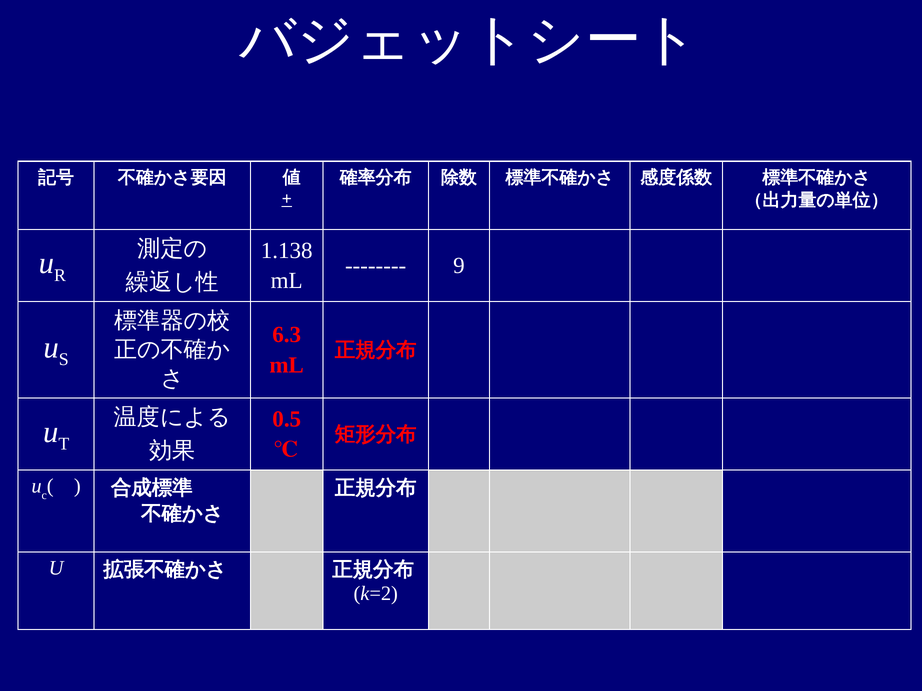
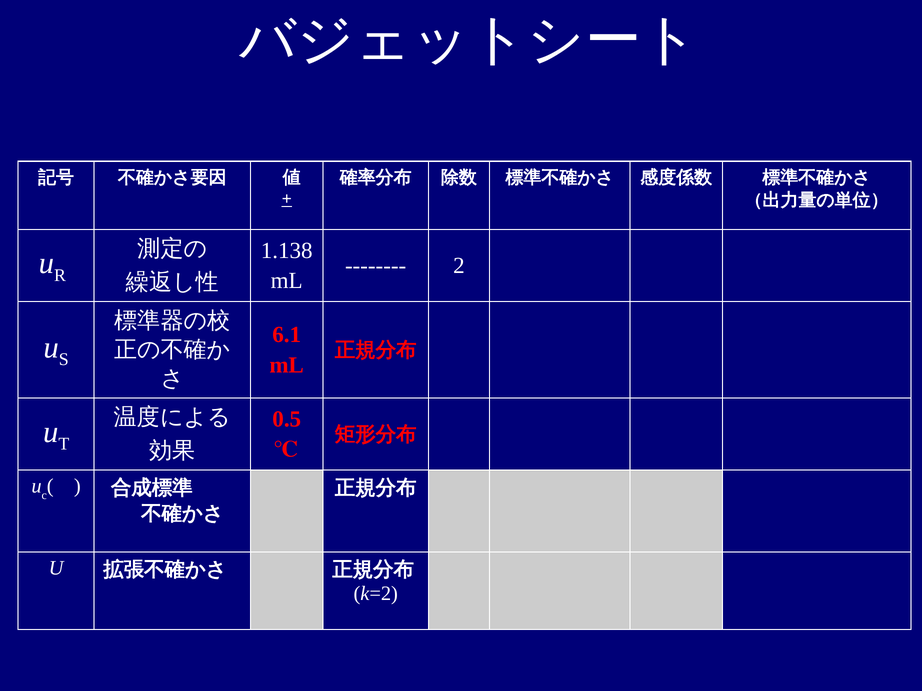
9: 9 -> 2
6.3: 6.3 -> 6.1
